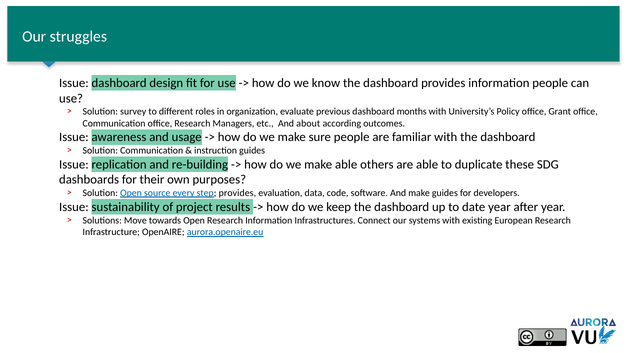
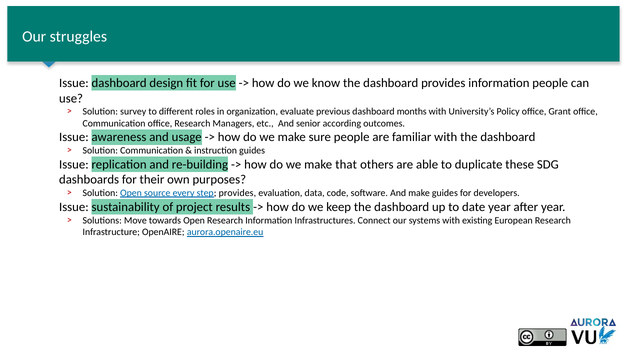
about: about -> senior
make able: able -> that
